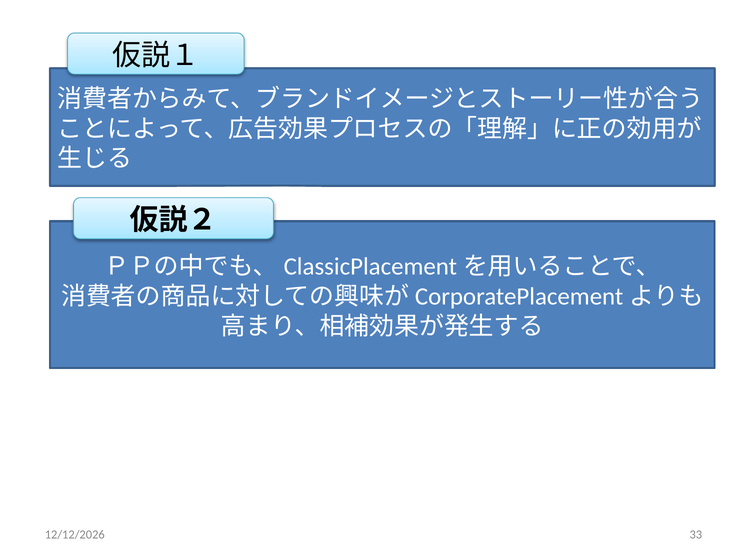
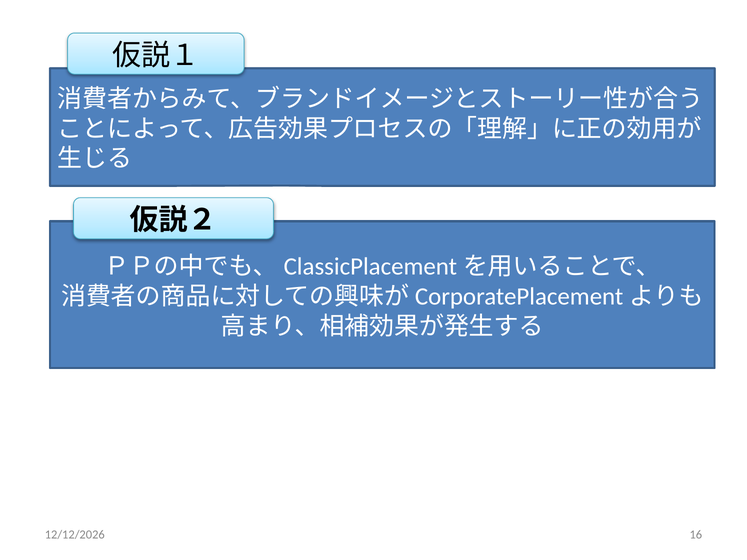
33: 33 -> 16
